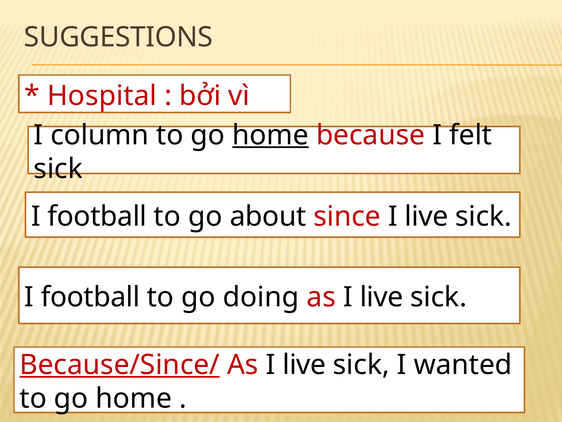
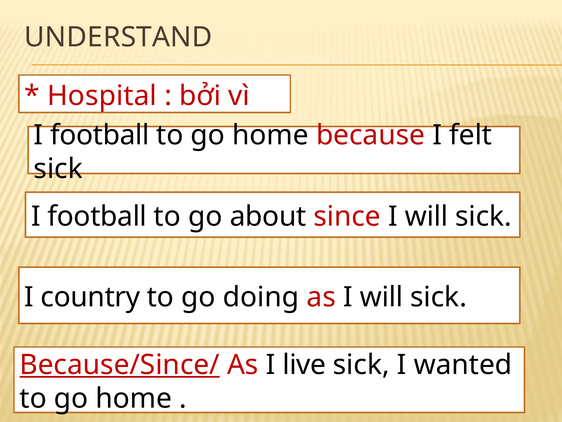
SUGGESTIONS: SUGGESTIONS -> UNDERSTAND
column at (100, 135): column -> football
home at (270, 135) underline: present -> none
since I live: live -> will
football at (90, 297): football -> country
live at (382, 297): live -> will
